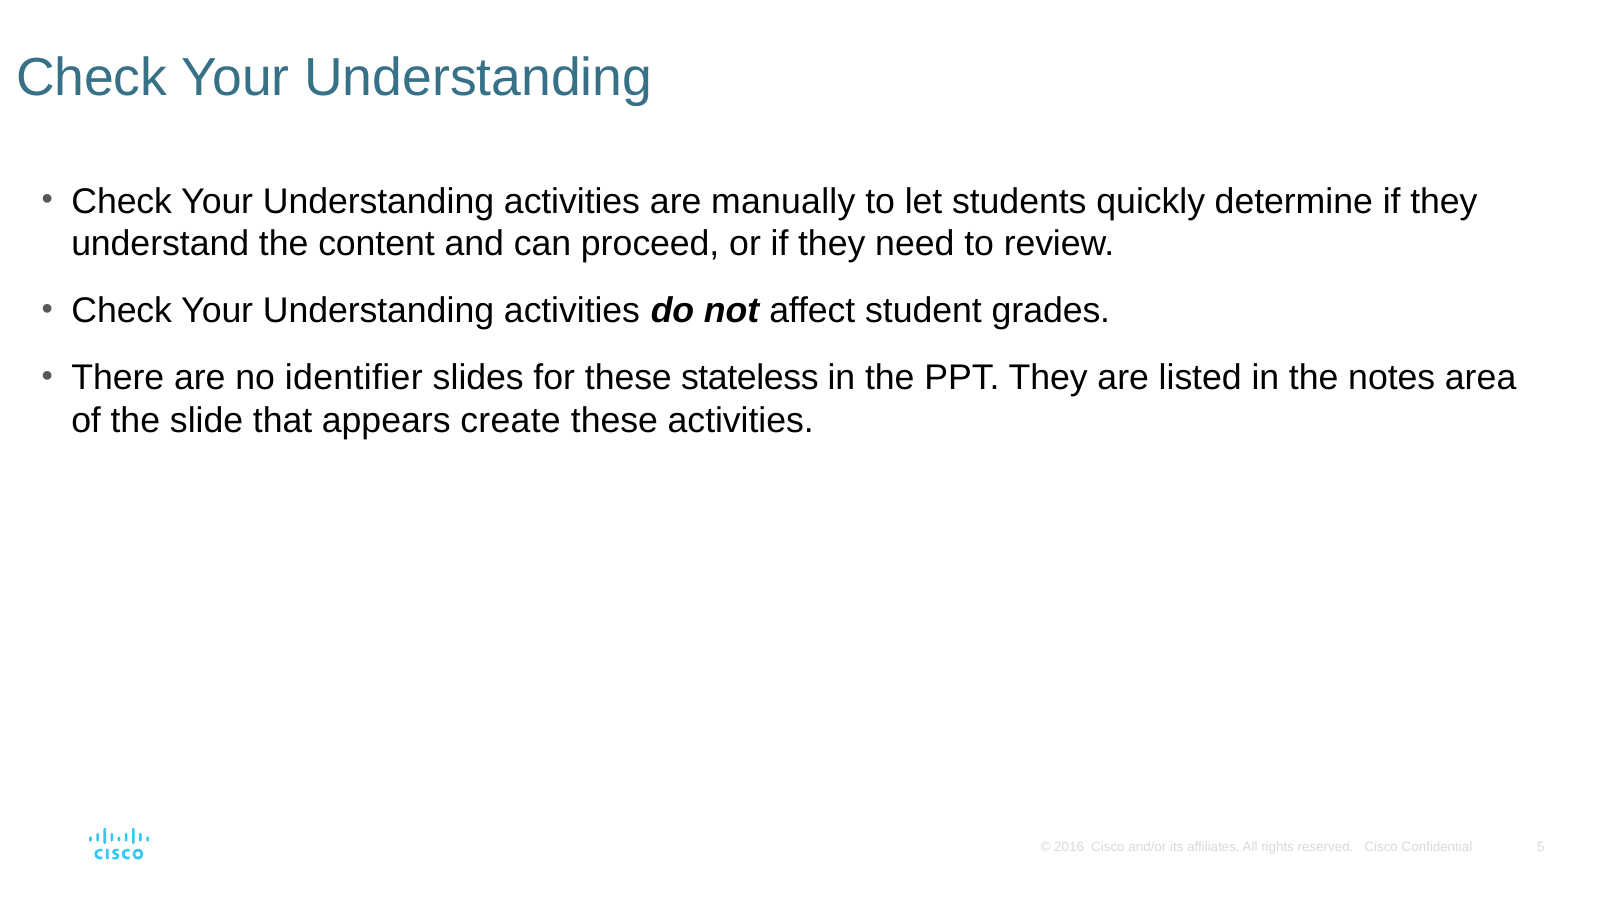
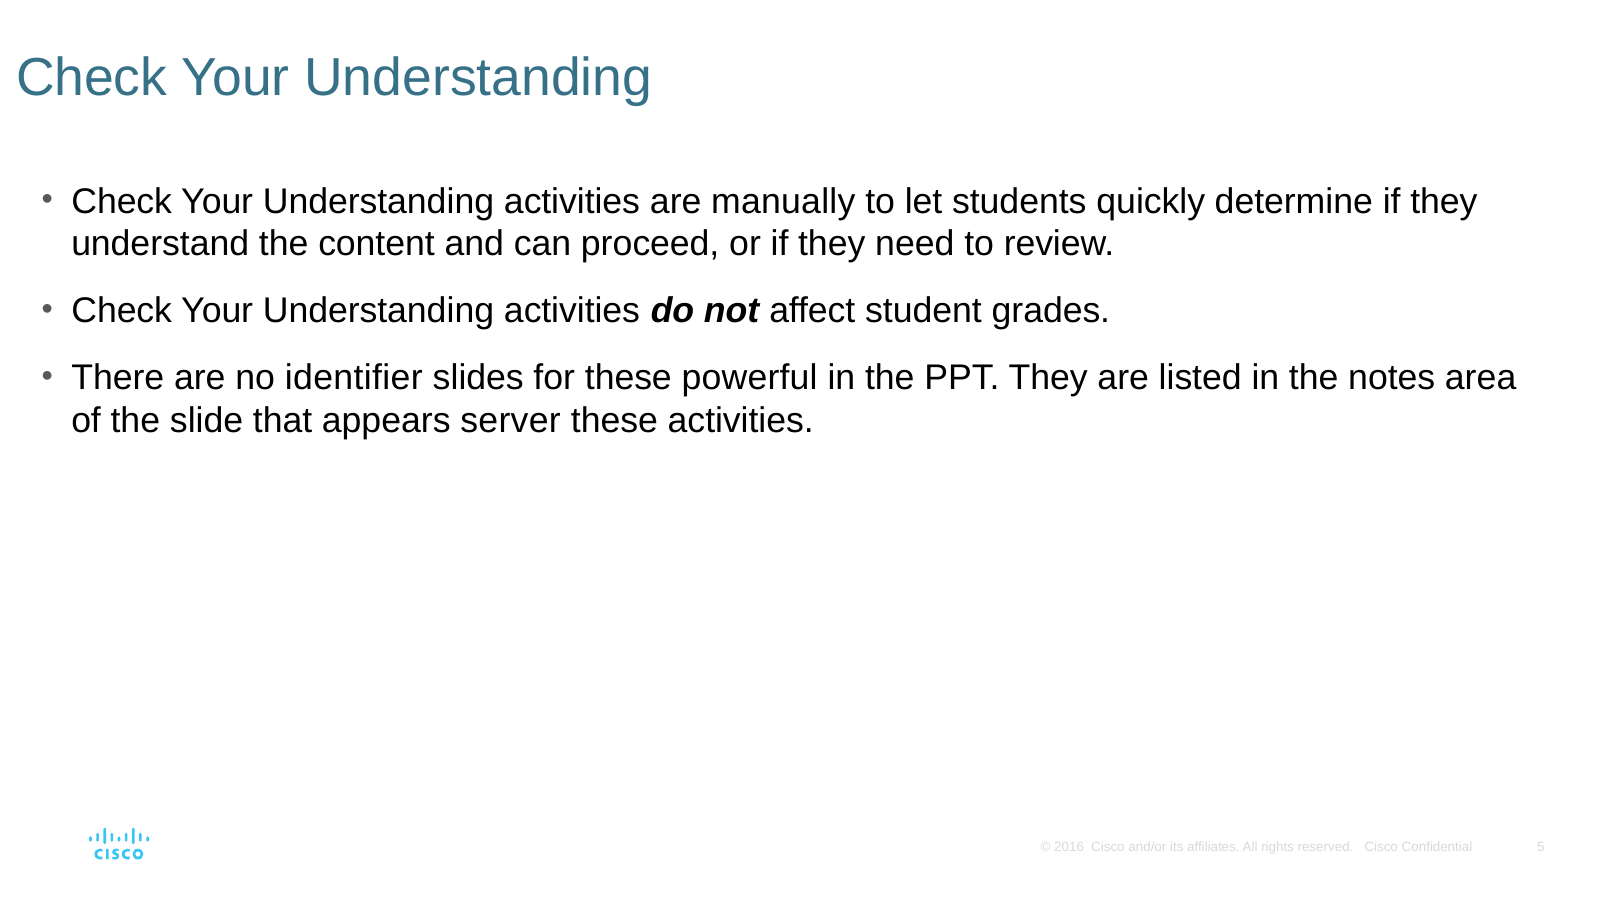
stateless: stateless -> powerful
create: create -> server
